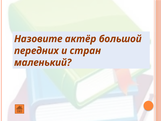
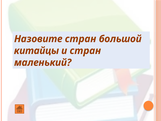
Назовите актёр: актёр -> стран
передних: передних -> китайцы
